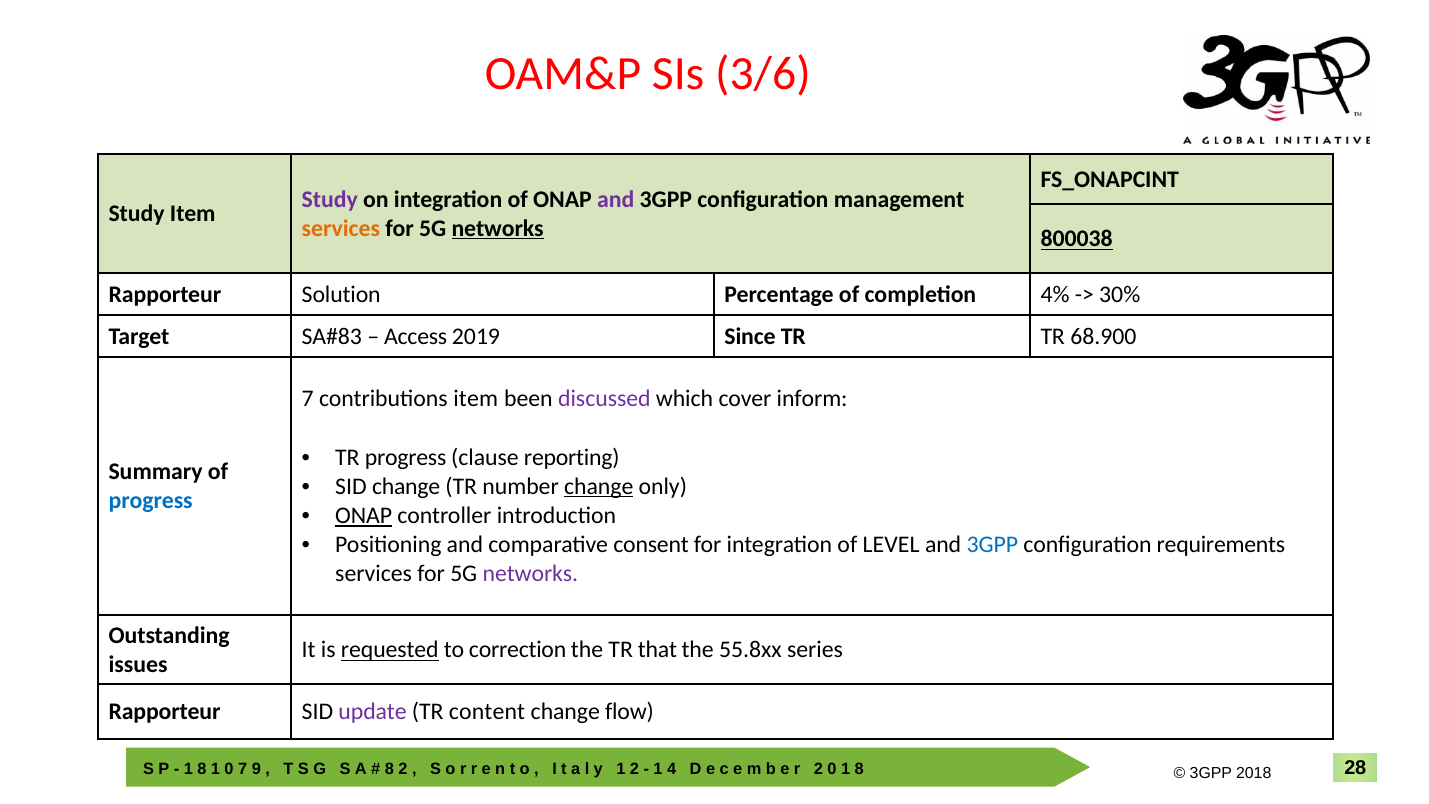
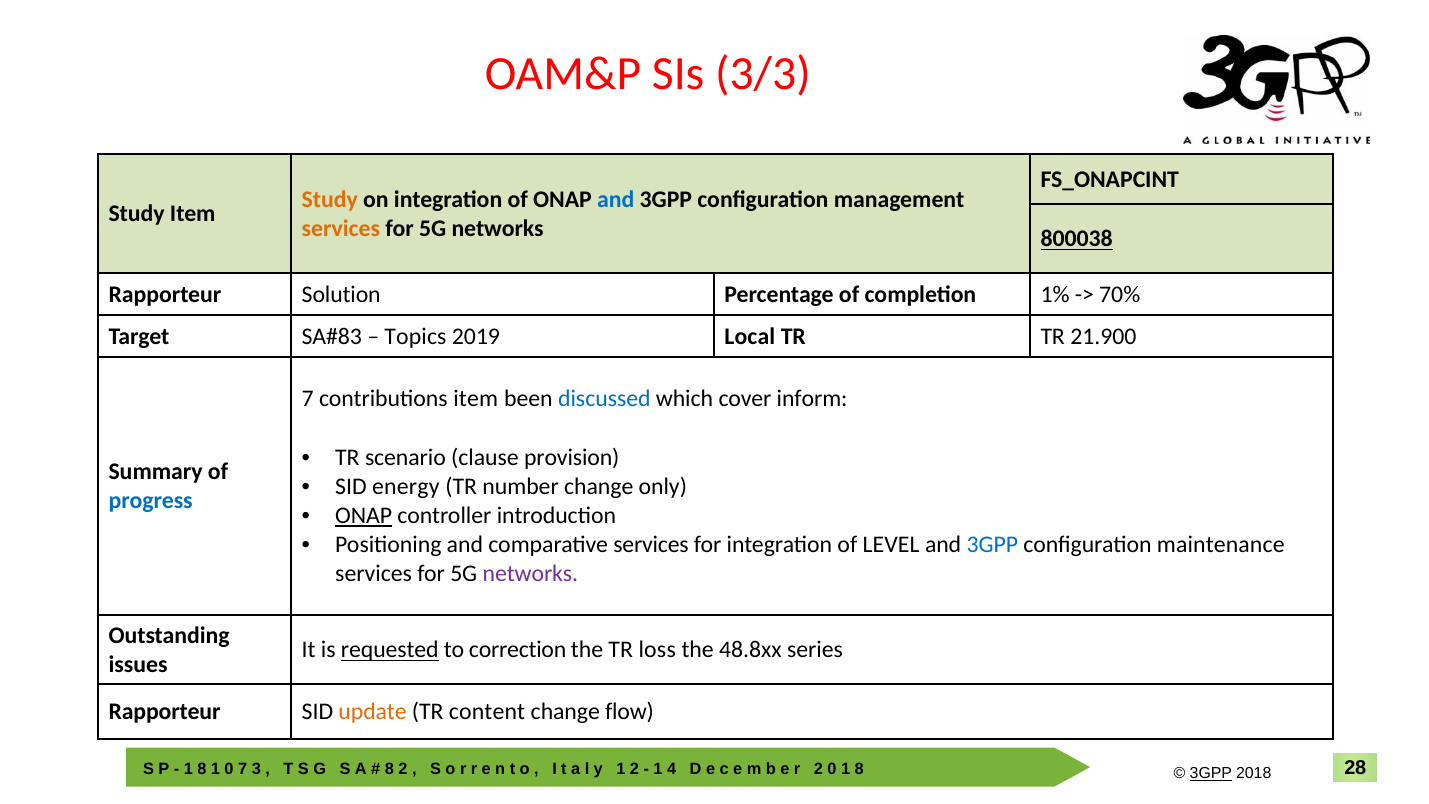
3/6: 3/6 -> 3/3
Study at (330, 199) colour: purple -> orange
and at (616, 199) colour: purple -> blue
networks at (498, 228) underline: present -> none
4%: 4% -> 1%
30%: 30% -> 70%
Access: Access -> Topics
Since: Since -> Local
68.900: 68.900 -> 21.900
discussed colour: purple -> blue
TR progress: progress -> scenario
reporting: reporting -> provision
SID change: change -> energy
change at (599, 486) underline: present -> none
comparative consent: consent -> services
requirements: requirements -> maintenance
that: that -> loss
55.8xx: 55.8xx -> 48.8xx
update colour: purple -> orange
9: 9 -> 3
3GPP at (1211, 773) underline: none -> present
